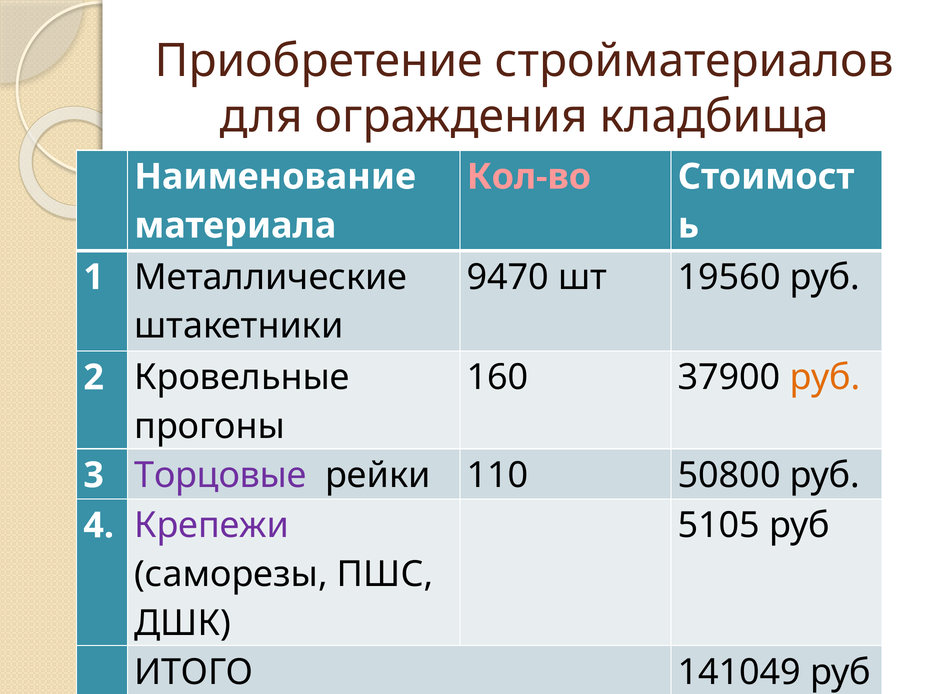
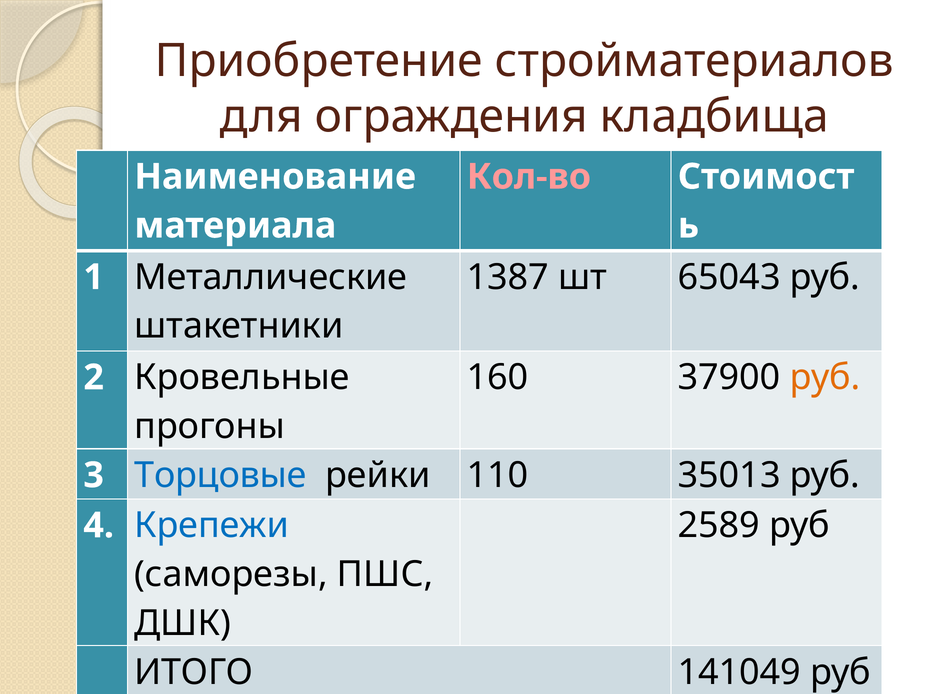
9470: 9470 -> 1387
19560: 19560 -> 65043
Торцовые colour: purple -> blue
50800: 50800 -> 35013
5105: 5105 -> 2589
Крепежи colour: purple -> blue
